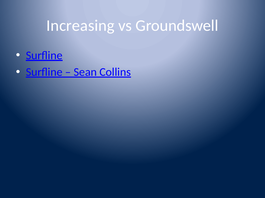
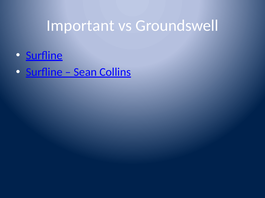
Increasing: Increasing -> Important
